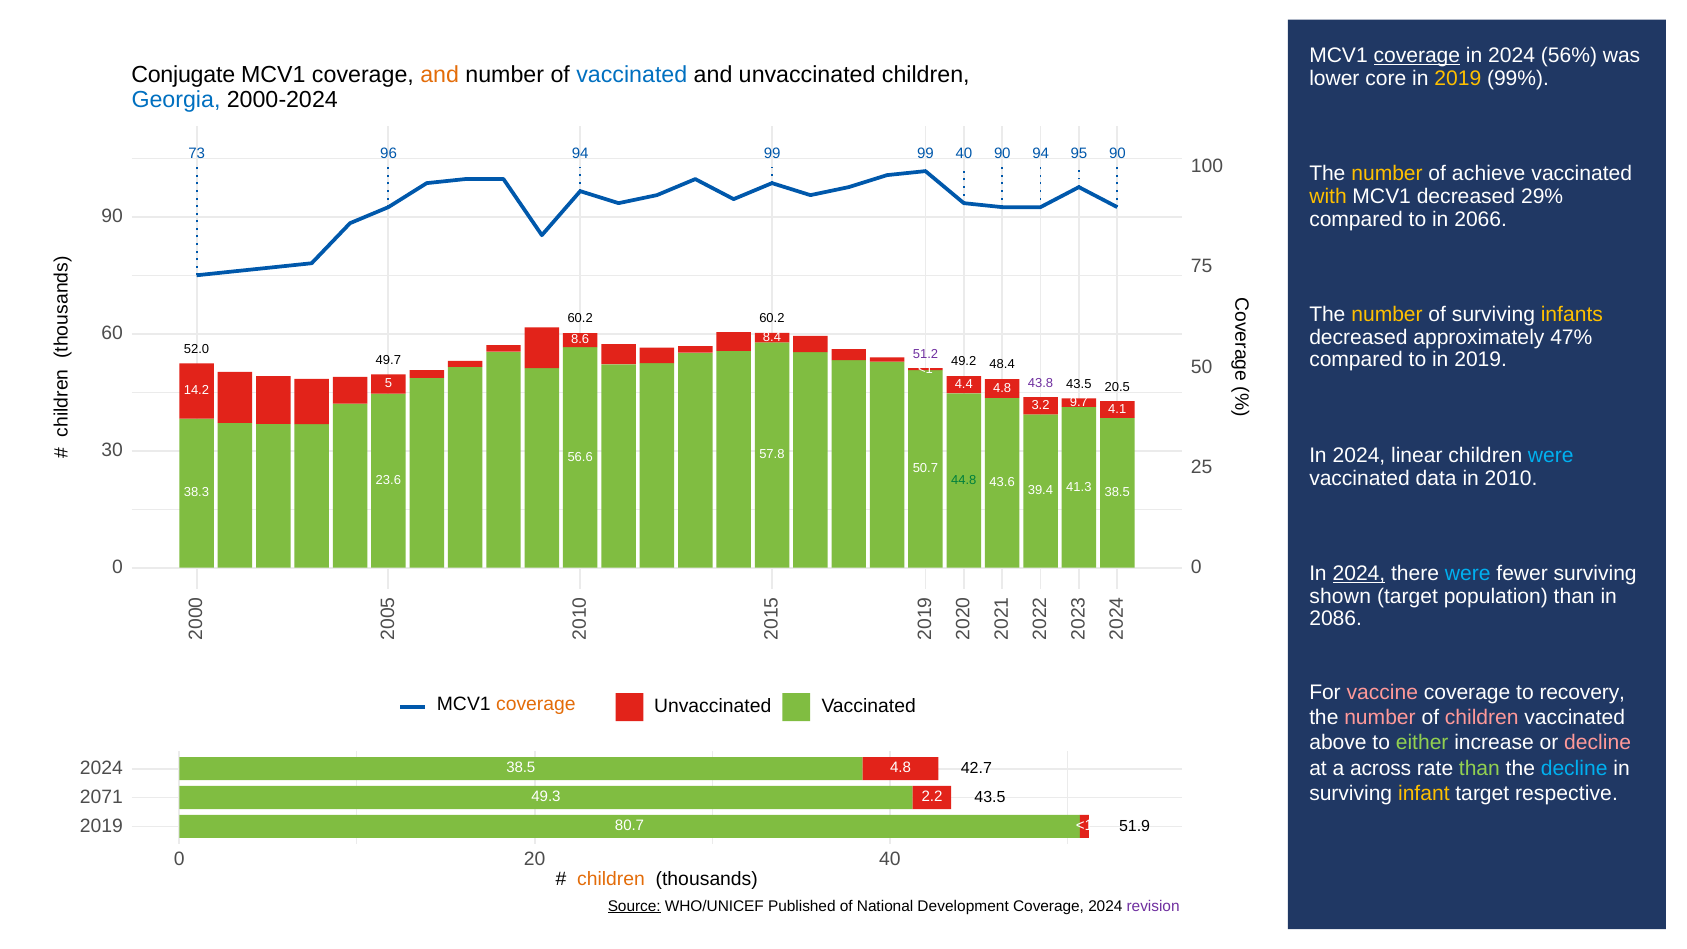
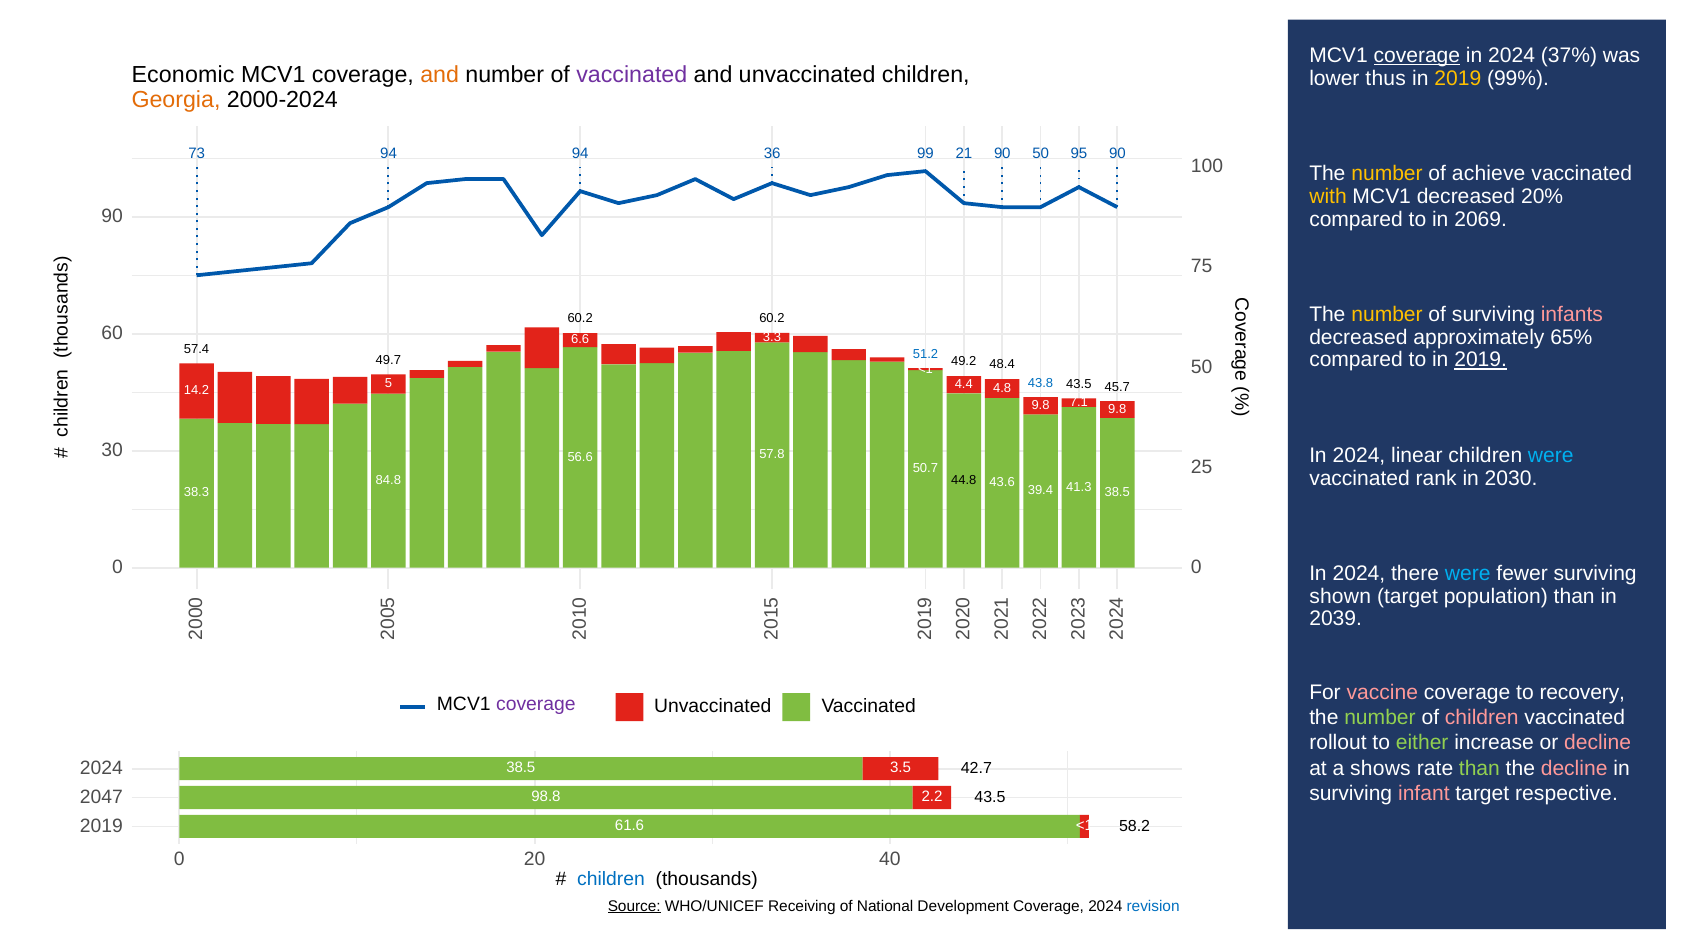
56%: 56% -> 37%
Conjugate: Conjugate -> Economic
vaccinated at (632, 75) colour: blue -> purple
core: core -> thus
Georgia colour: blue -> orange
73 96: 96 -> 94
94 99: 99 -> 36
99 40: 40 -> 21
90 94: 94 -> 50
29%: 29% -> 20%
2066: 2066 -> 2069
infants colour: yellow -> pink
47%: 47% -> 65%
8.4: 8.4 -> 3.3
8.6: 8.6 -> 6.6
52.0: 52.0 -> 57.4
51.2 colour: purple -> blue
2019 at (1481, 360) underline: none -> present
43.8 colour: purple -> blue
20.5: 20.5 -> 45.7
9.7: 9.7 -> 7.1
3.2 at (1041, 405): 3.2 -> 9.8
4.1 at (1117, 409): 4.1 -> 9.8
data: data -> rank
2010: 2010 -> 2030
44.8 colour: green -> black
23.6: 23.6 -> 84.8
2024 at (1359, 573) underline: present -> none
2086: 2086 -> 2039
coverage at (536, 704) colour: orange -> purple
number at (1380, 718) colour: pink -> light green
above: above -> rollout
across: across -> shows
decline at (1574, 768) colour: light blue -> pink
38.5 4.8: 4.8 -> 3.5
infant colour: yellow -> pink
2071: 2071 -> 2047
49.3: 49.3 -> 98.8
51.9: 51.9 -> 58.2
80.7: 80.7 -> 61.6
children at (611, 879) colour: orange -> blue
Published: Published -> Receiving
revision at (1153, 906) colour: purple -> blue
